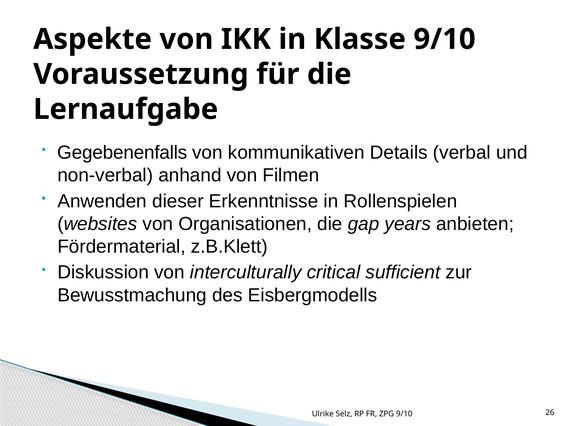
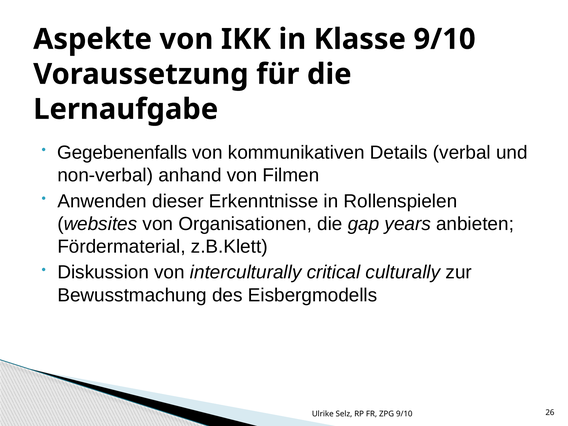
sufficient: sufficient -> culturally
